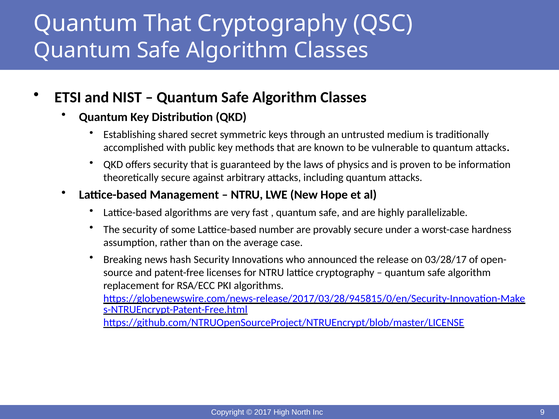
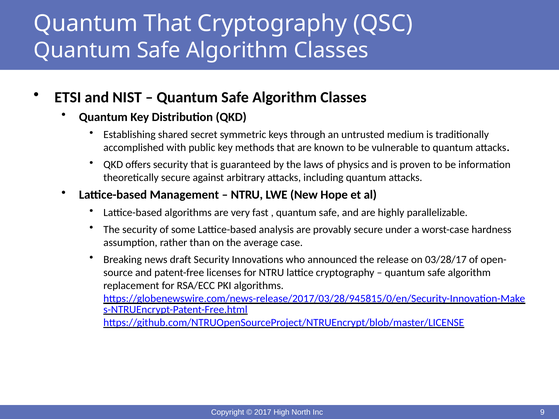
number: number -> analysis
hash: hash -> draft
